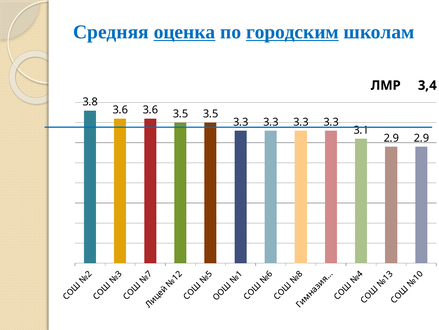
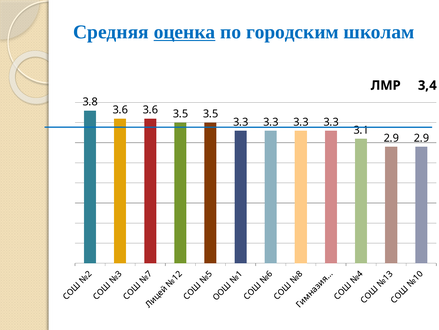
городским underline: present -> none
